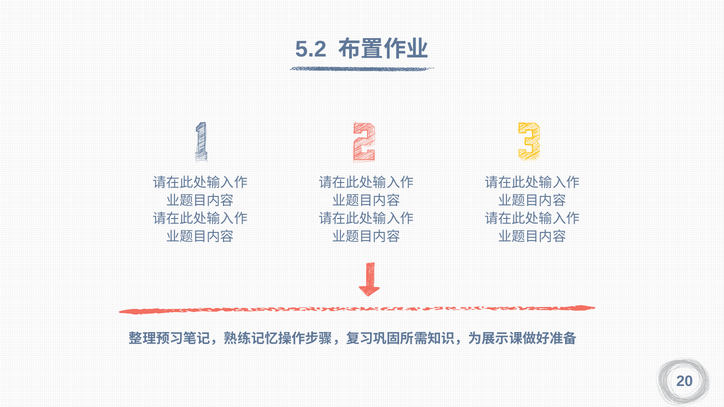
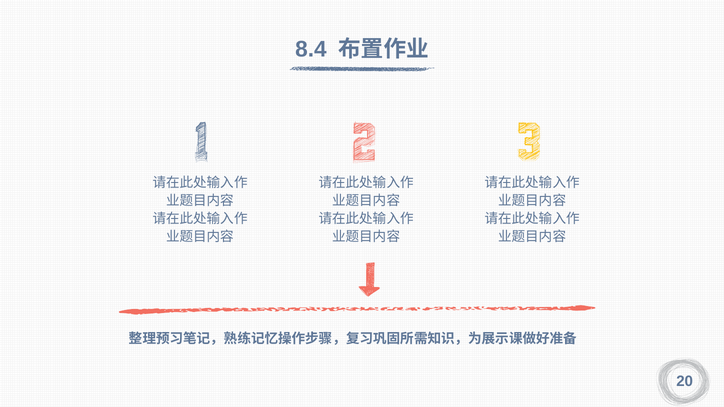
5.2: 5.2 -> 8.4
